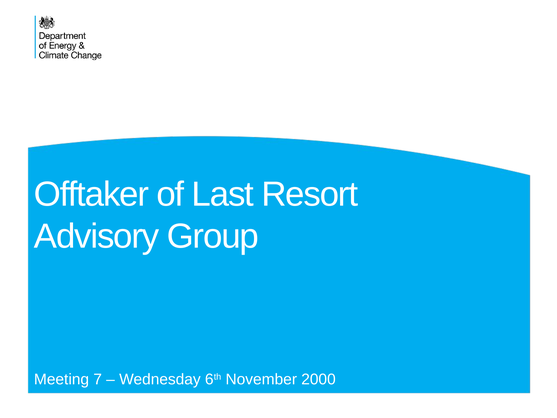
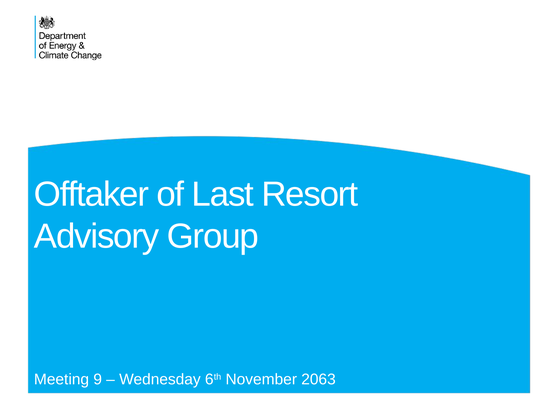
7: 7 -> 9
2000: 2000 -> 2063
